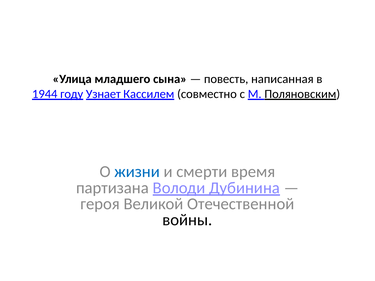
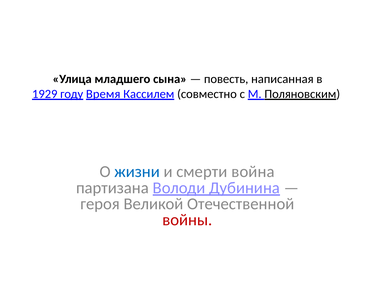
1944: 1944 -> 1929
Узнает: Узнает -> Время
время: время -> война
войны colour: black -> red
